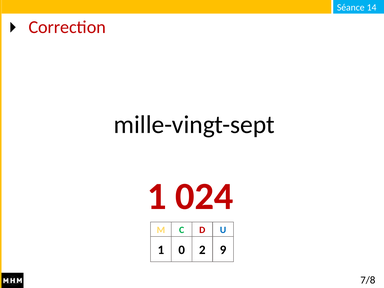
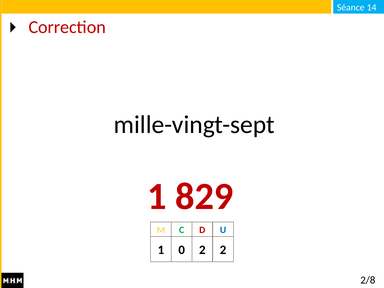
024: 024 -> 829
2 9: 9 -> 2
7/8: 7/8 -> 2/8
